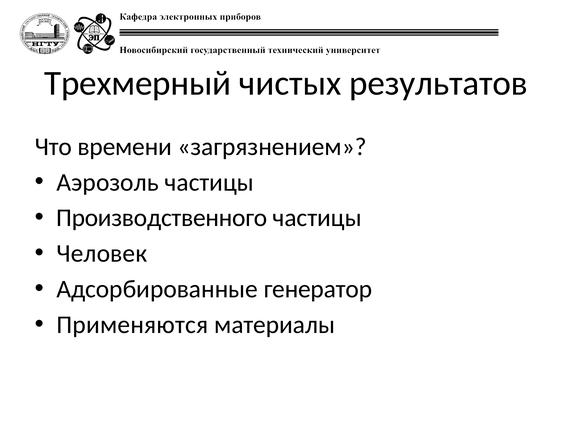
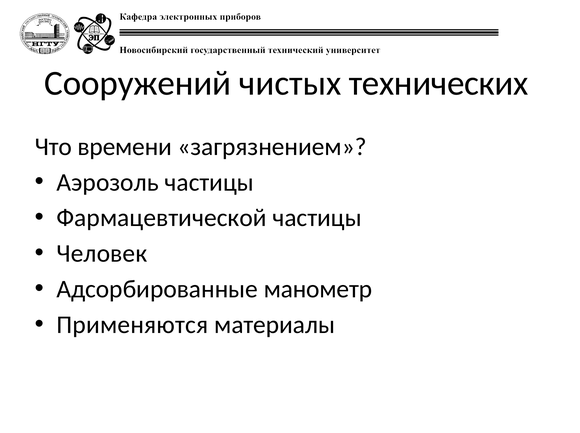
Трехмерный: Трехмерный -> Сооружений
результатов: результатов -> технических
Производственного: Производственного -> Фармацевтической
генератор: генератор -> манометр
